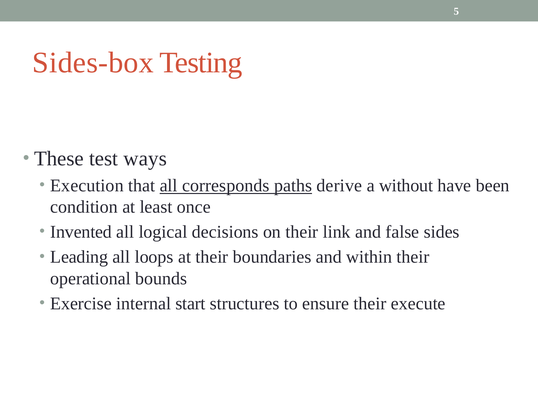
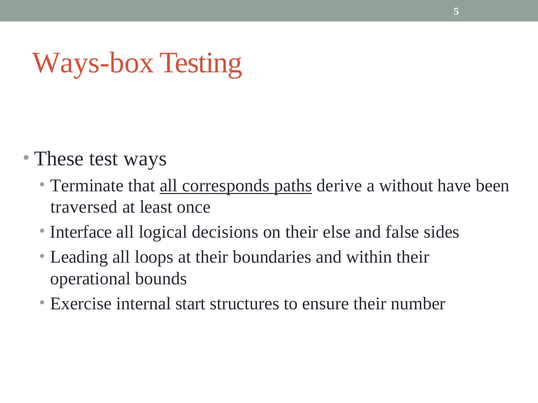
Sides-box: Sides-box -> Ways-box
Execution: Execution -> Terminate
condition: condition -> traversed
Invented: Invented -> Interface
link: link -> else
execute: execute -> number
